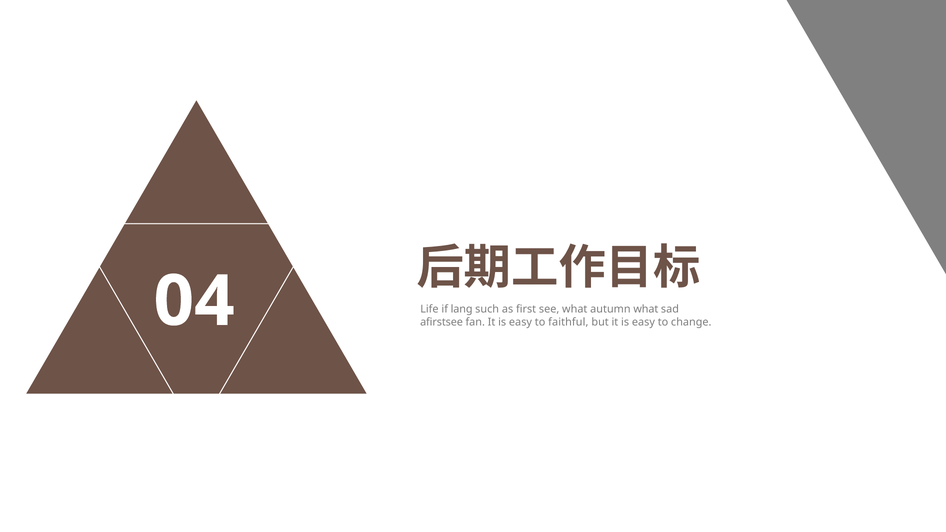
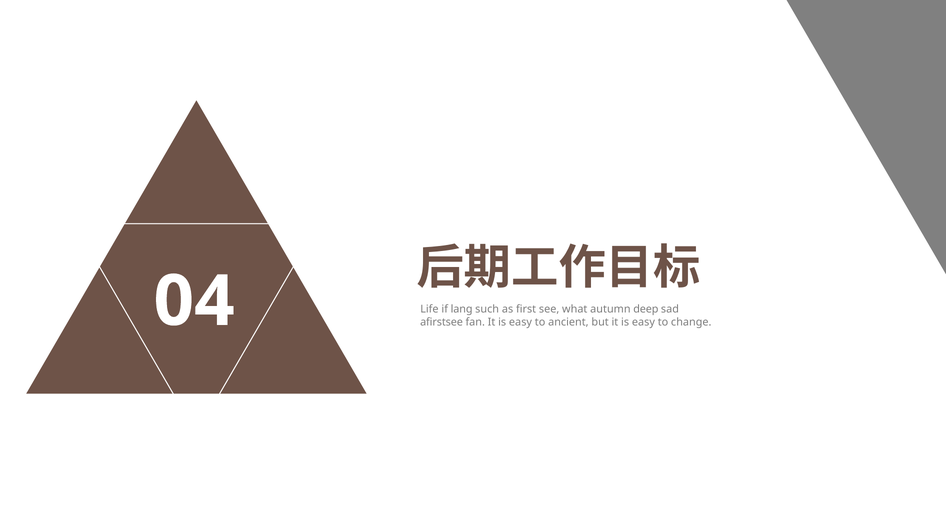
autumn what: what -> deep
faithful: faithful -> ancient
